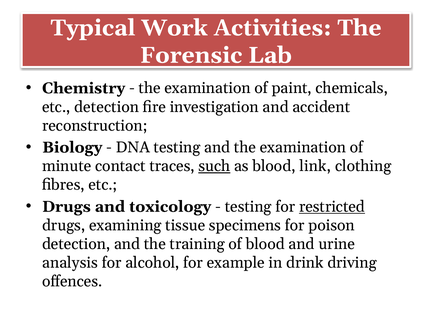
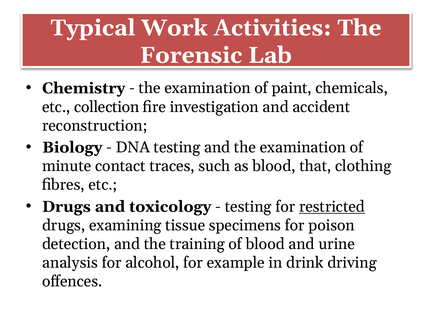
etc detection: detection -> collection
such underline: present -> none
link: link -> that
